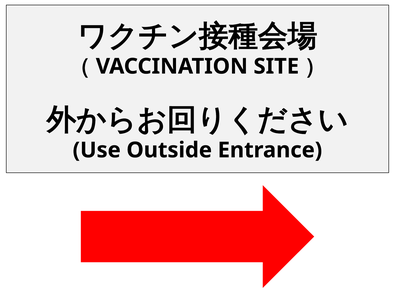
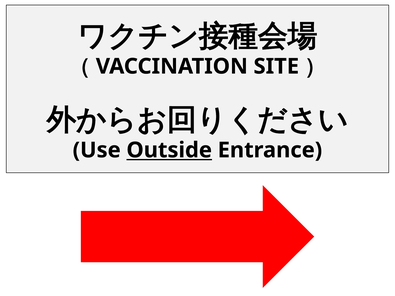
Outside underline: none -> present
